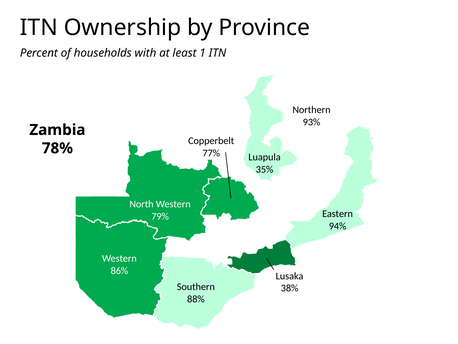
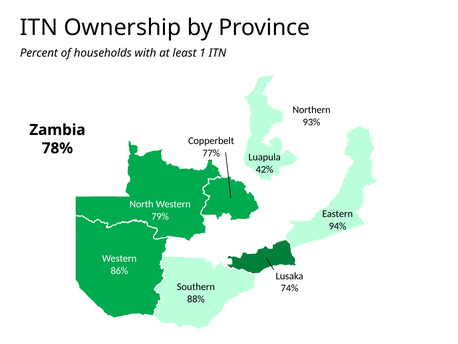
35%: 35% -> 42%
38%: 38% -> 74%
